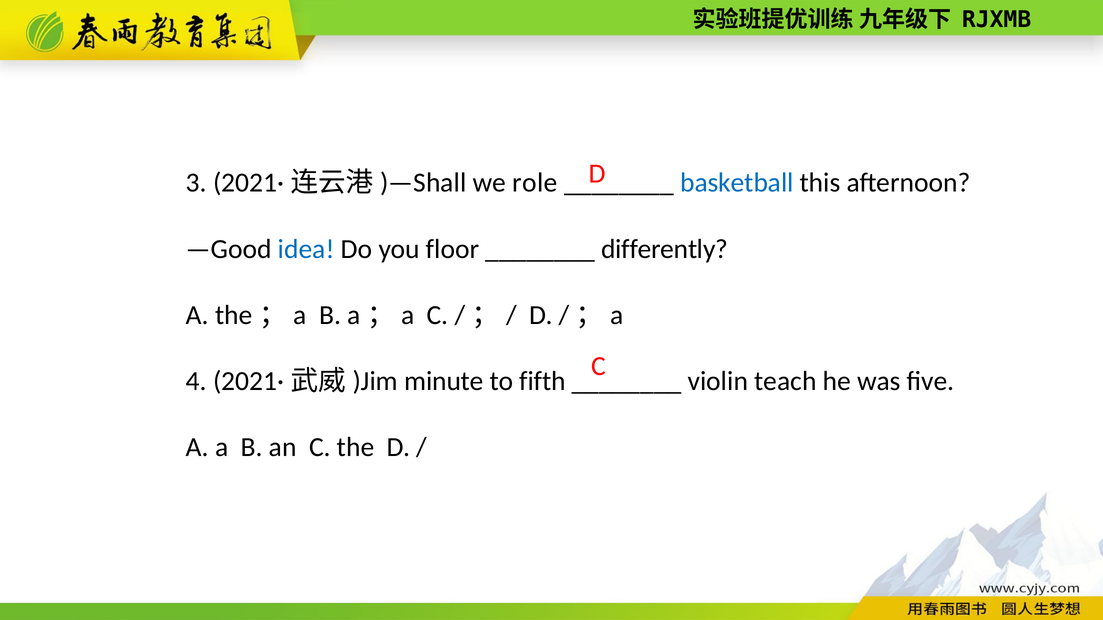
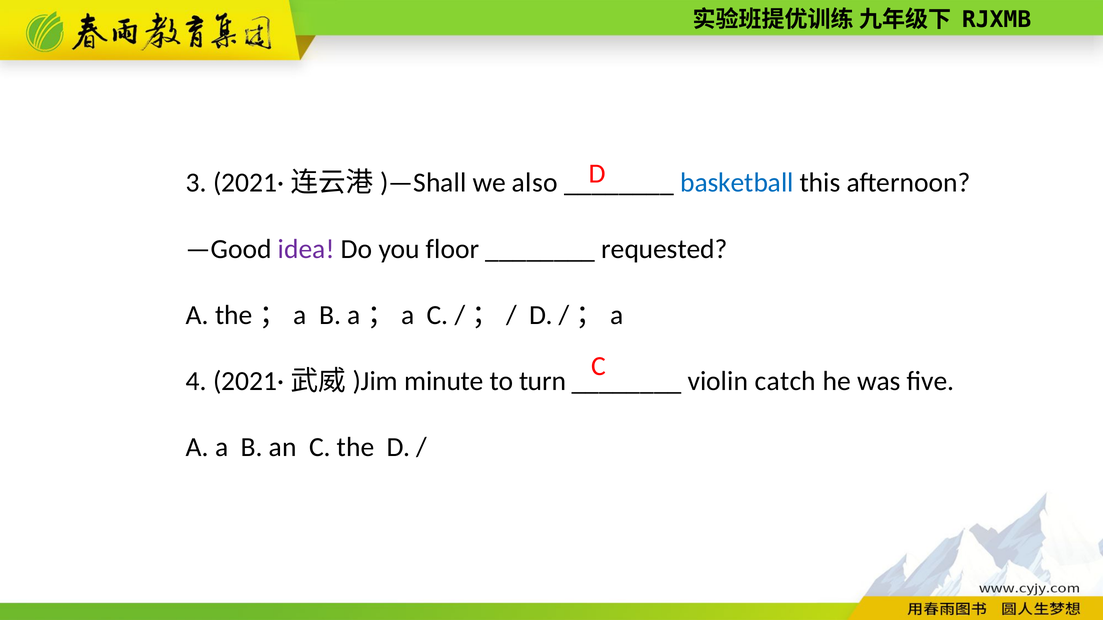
role: role -> also
idea colour: blue -> purple
differently: differently -> requested
fifth: fifth -> turn
teach: teach -> catch
